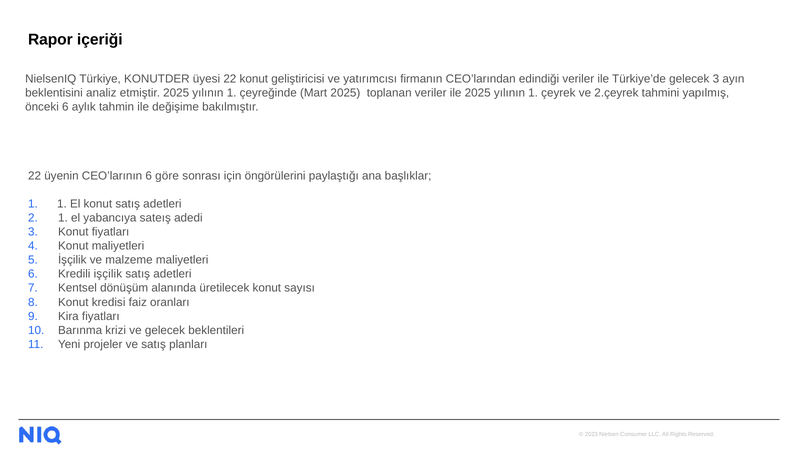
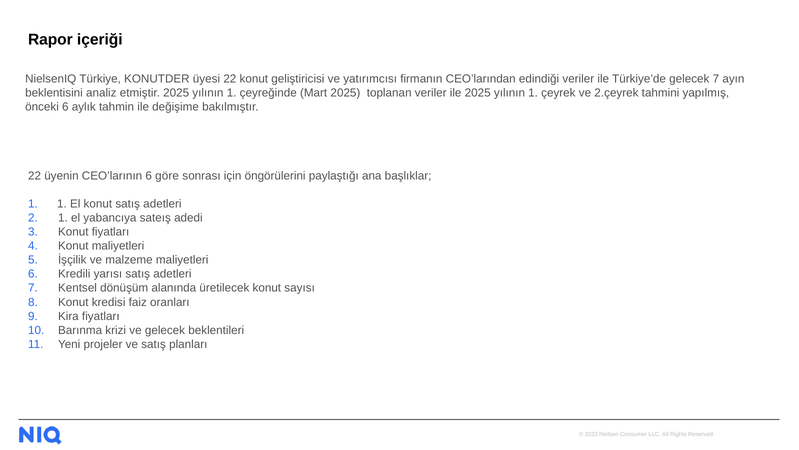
gelecek 3: 3 -> 7
işçilik: işçilik -> yarısı
